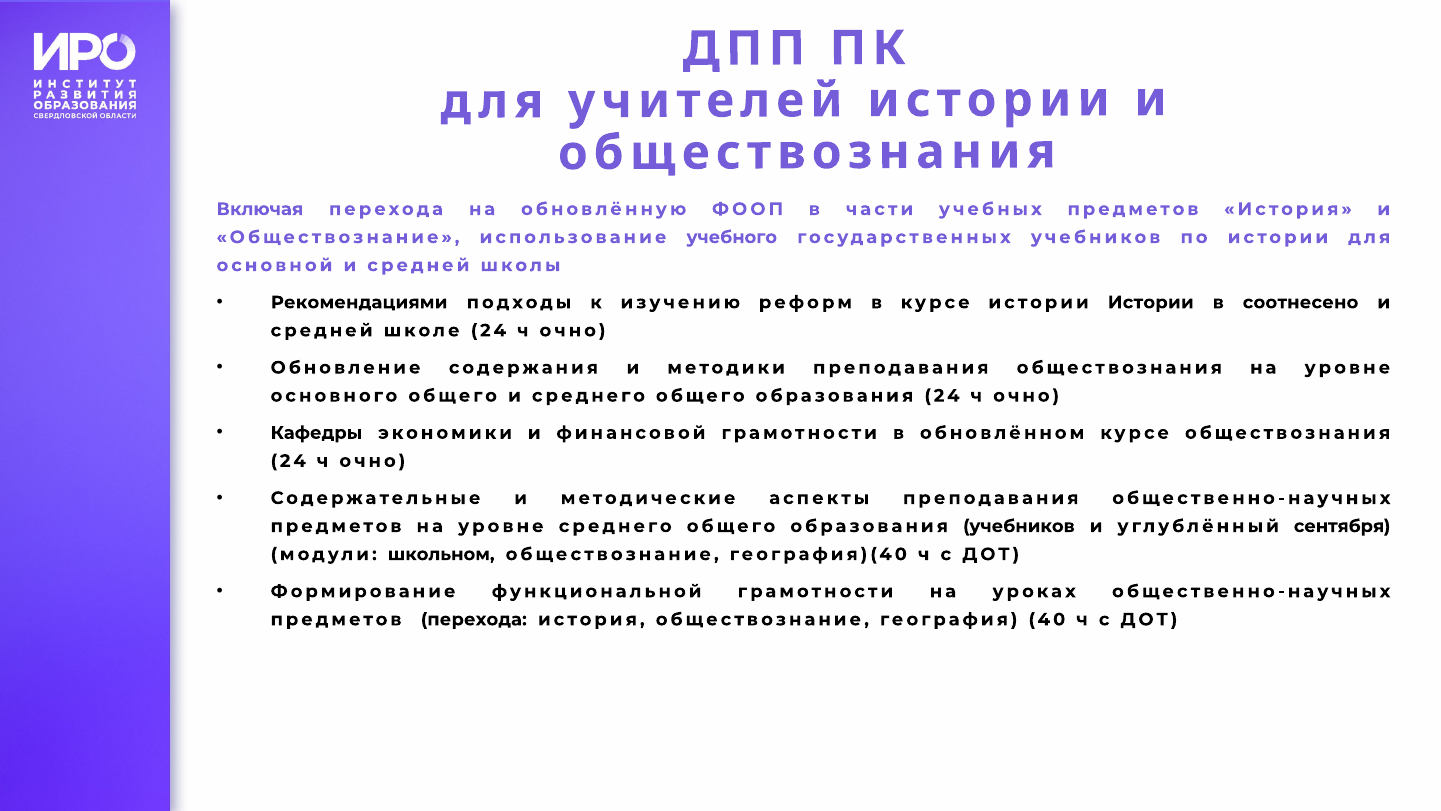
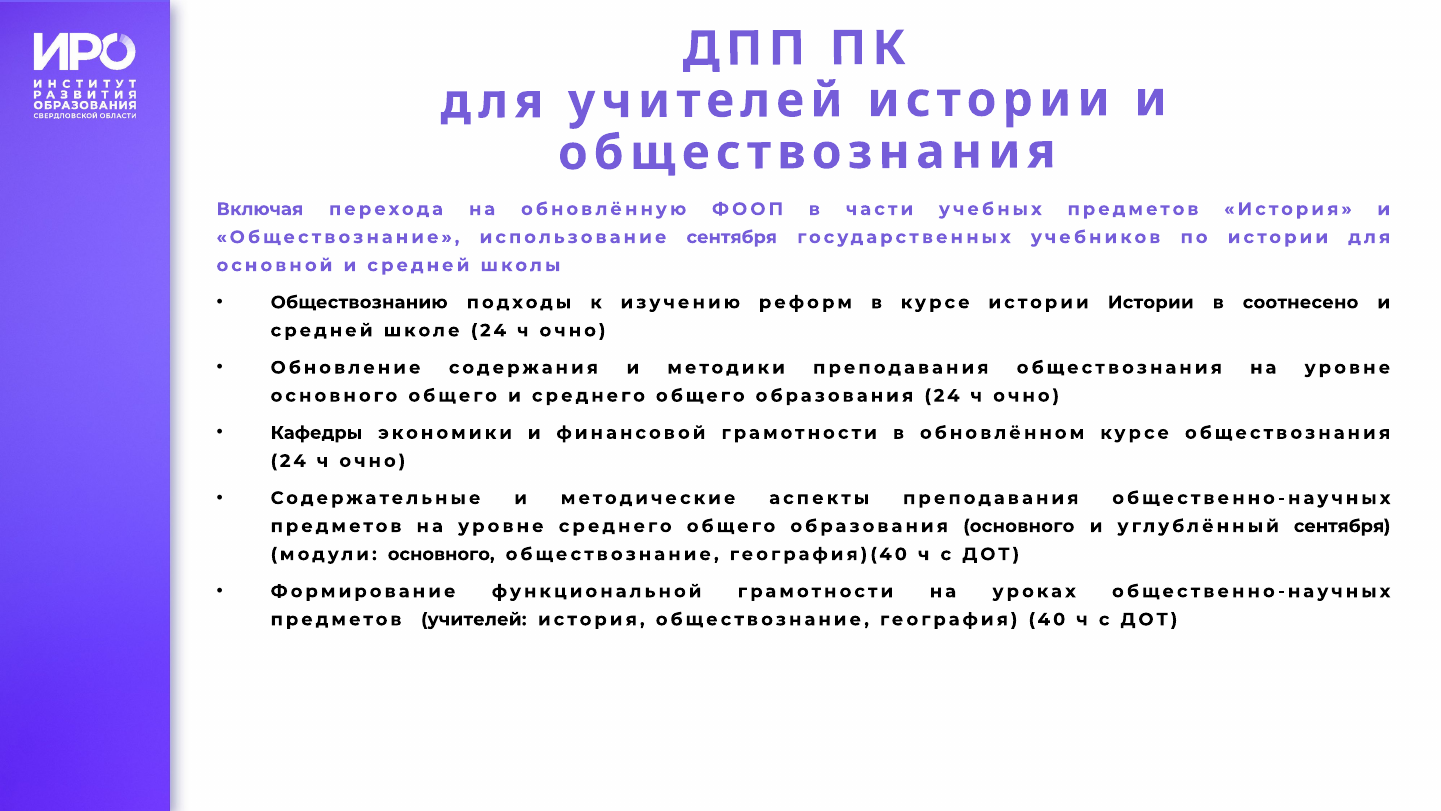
использование учебного: учебного -> сентября
Рекомендациями: Рекомендациями -> Обществознанию
образования учебников: учебников -> основного
модули школьном: школьном -> основного
предметов перехода: перехода -> учителей
